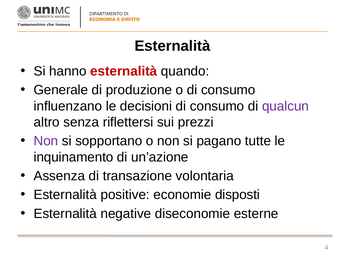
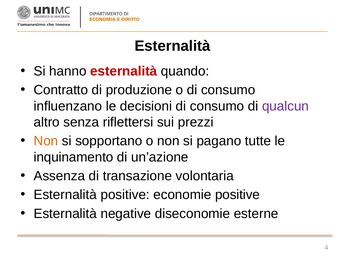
Generale: Generale -> Contratto
Non at (46, 141) colour: purple -> orange
economie disposti: disposti -> positive
